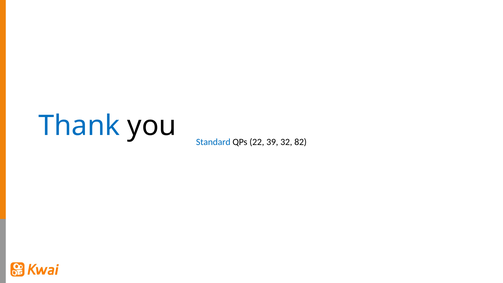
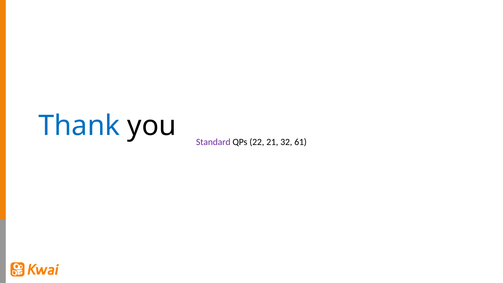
Standard colour: blue -> purple
39: 39 -> 21
82: 82 -> 61
